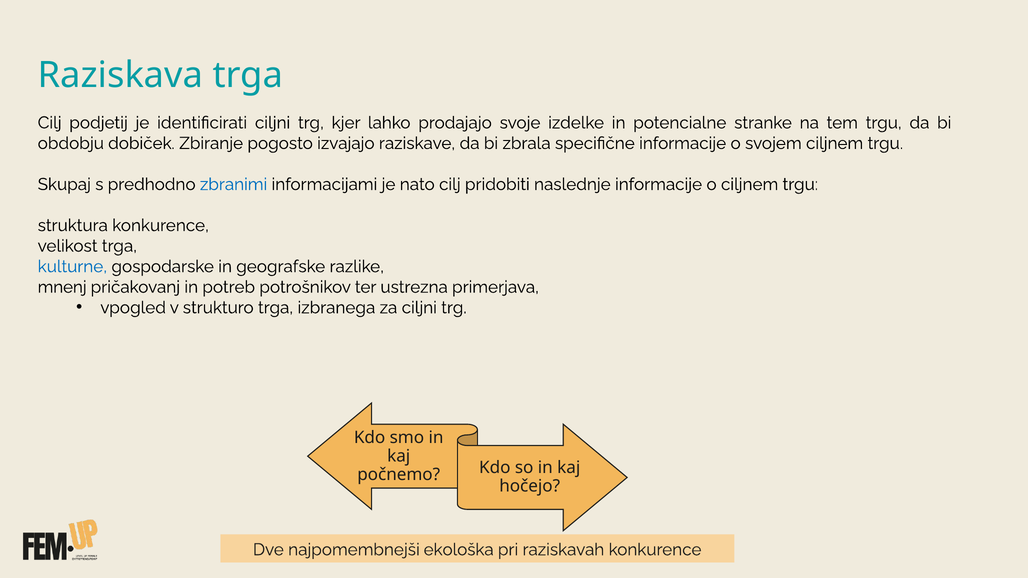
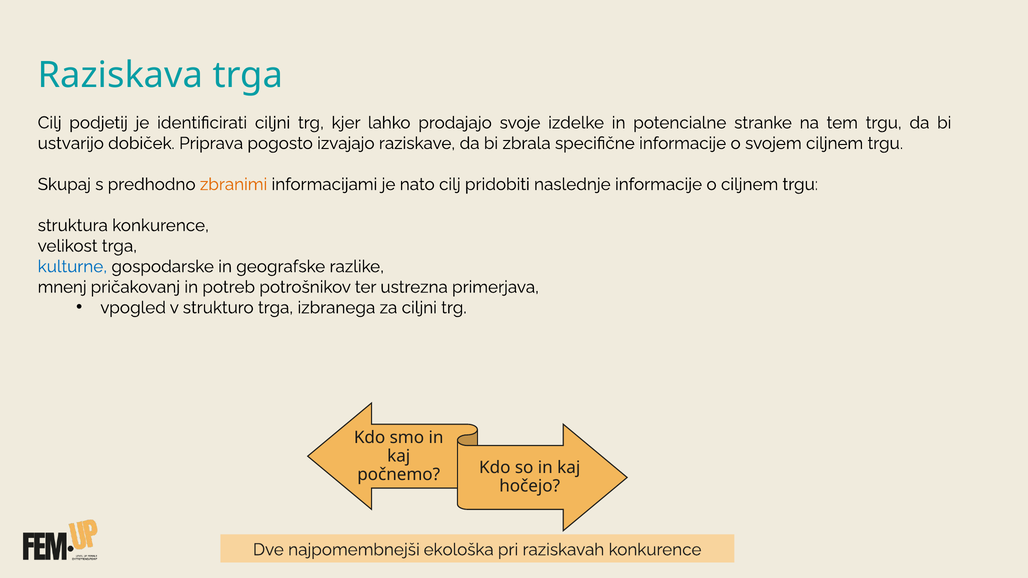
obdobju: obdobju -> ustvarijo
Zbiranje: Zbiranje -> Priprava
zbranimi colour: blue -> orange
